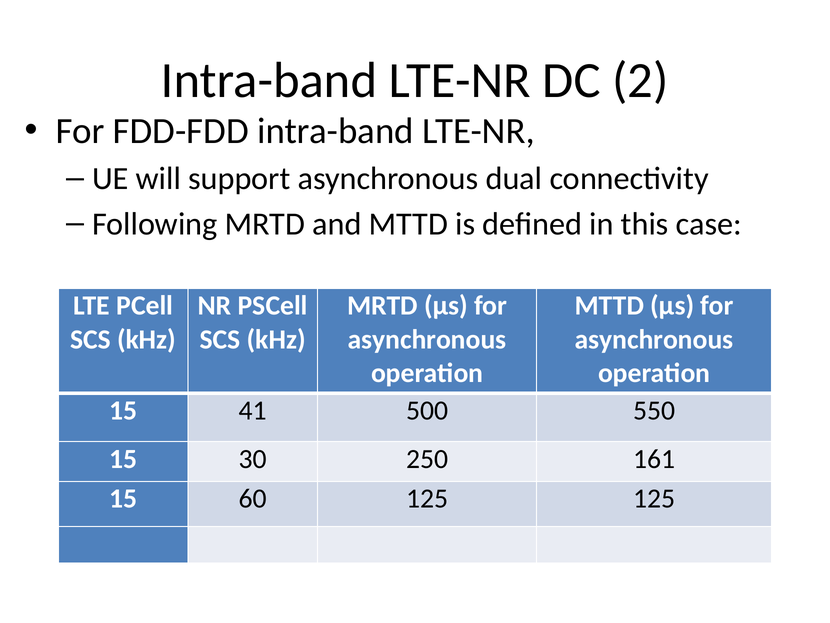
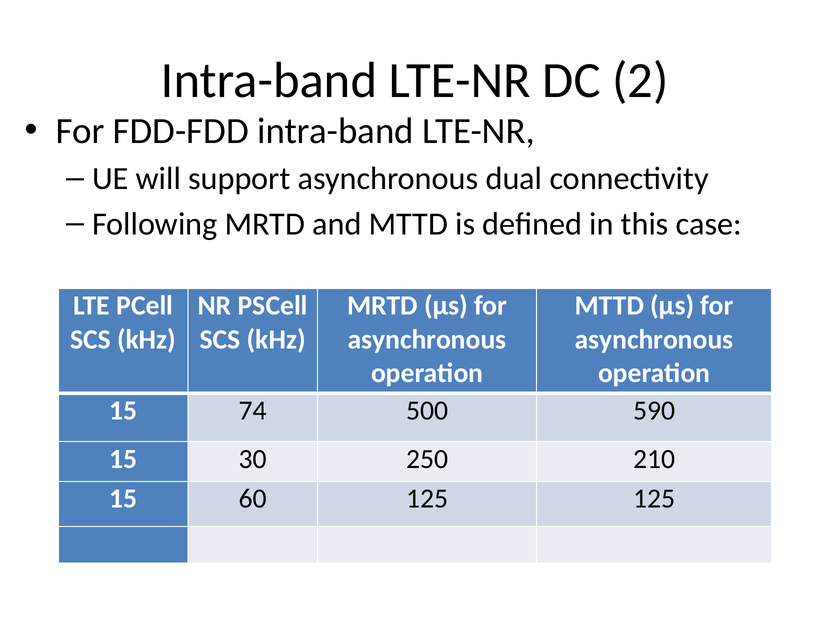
41: 41 -> 74
550: 550 -> 590
161: 161 -> 210
